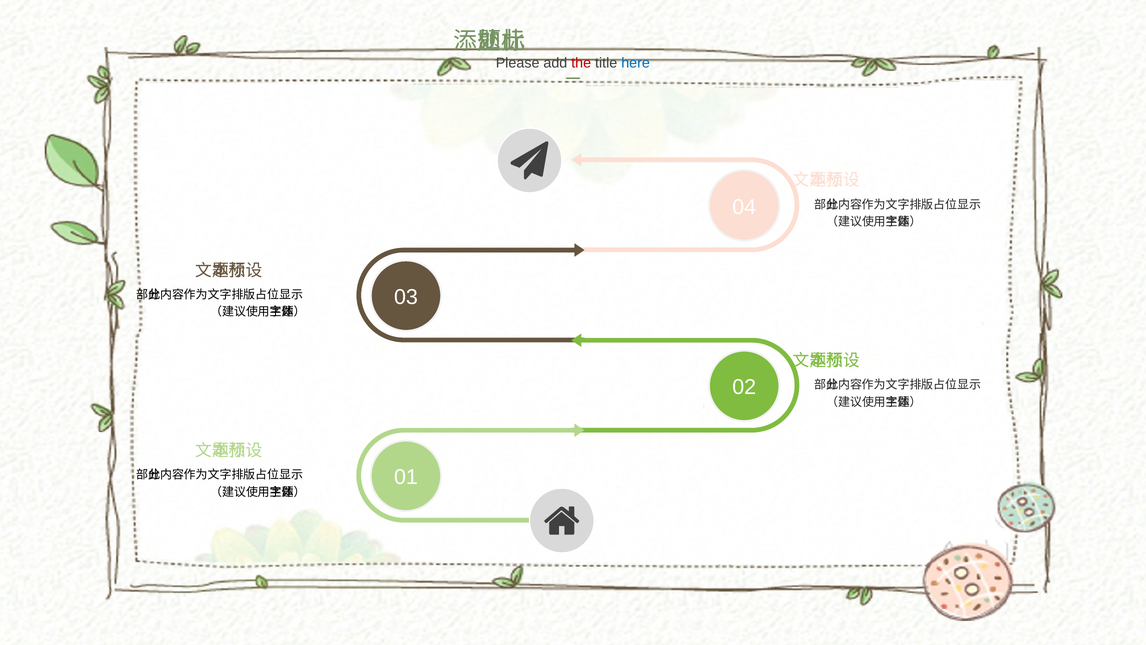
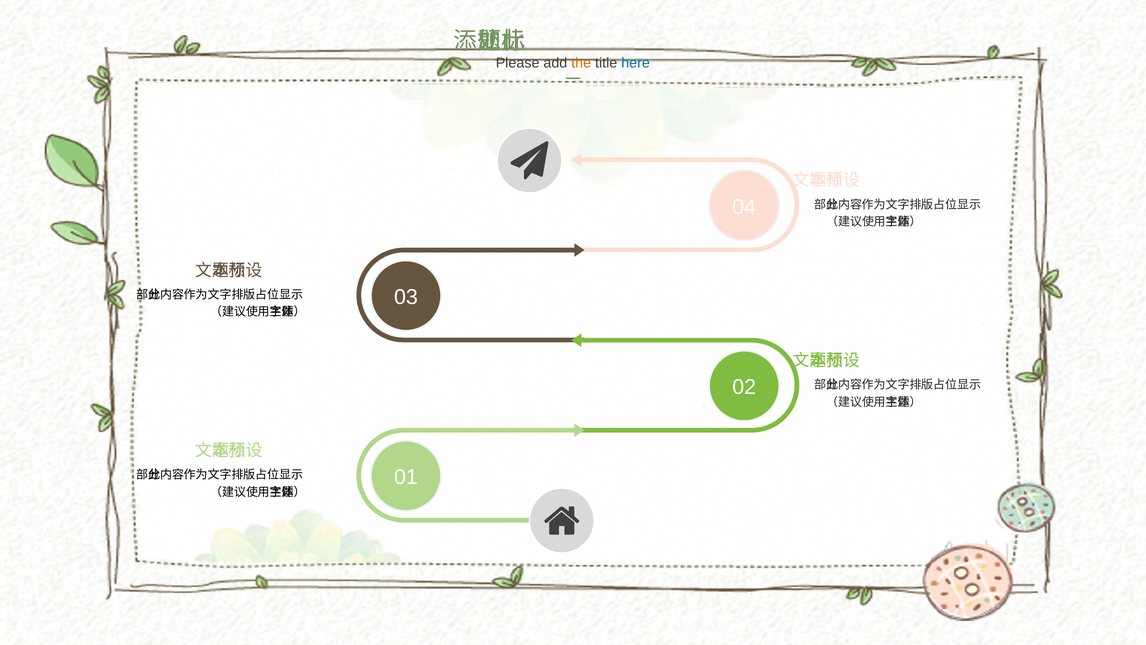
the colour: red -> orange
